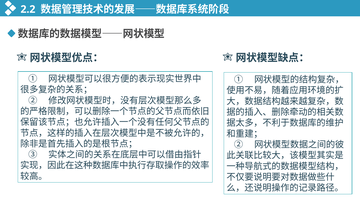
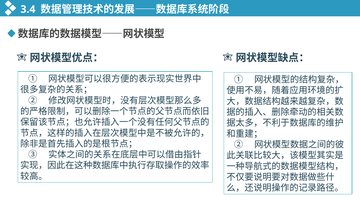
2.2: 2.2 -> 3.4
